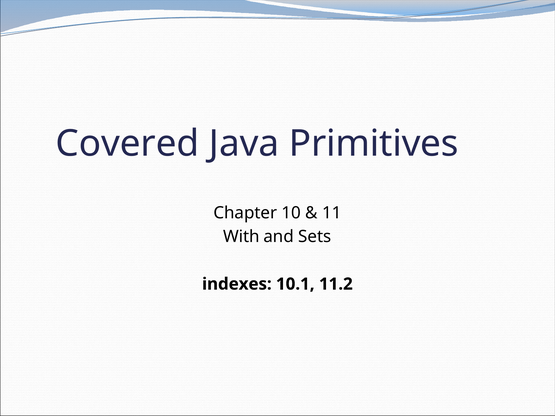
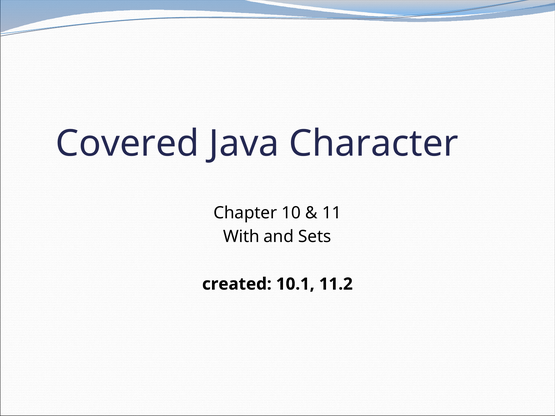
Primitives: Primitives -> Character
indexes: indexes -> created
